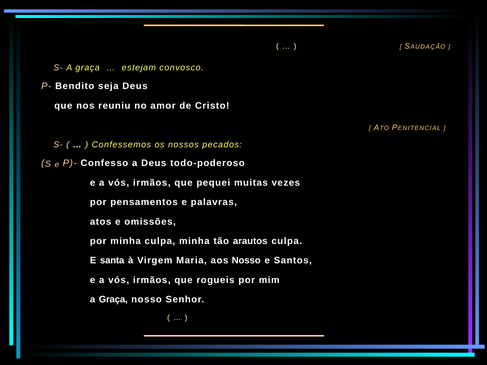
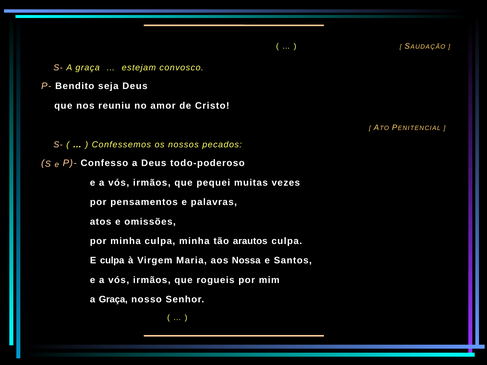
E santa: santa -> culpa
aos Nosso: Nosso -> Nossa
